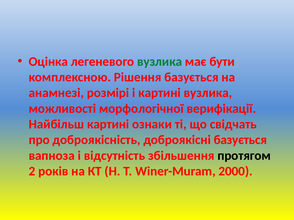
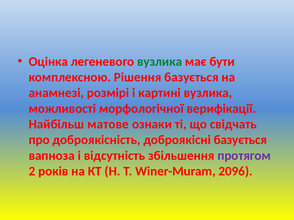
Найбільш картині: картині -> матове
протягом colour: black -> purple
2000: 2000 -> 2096
